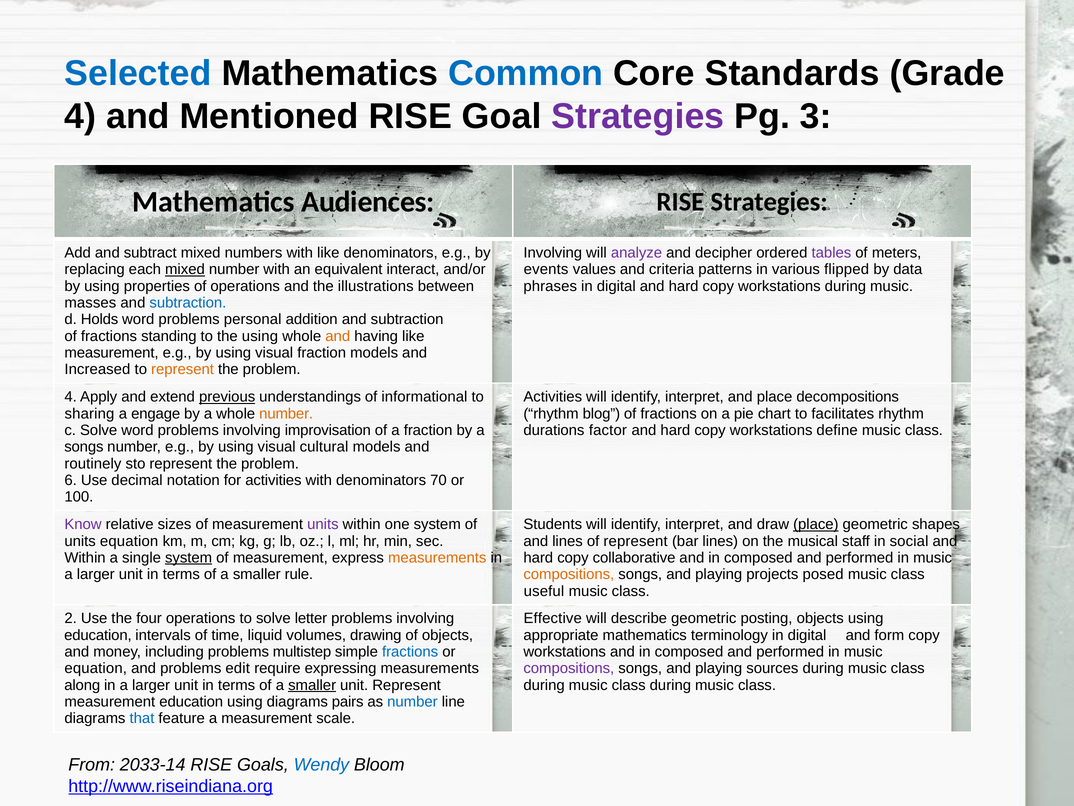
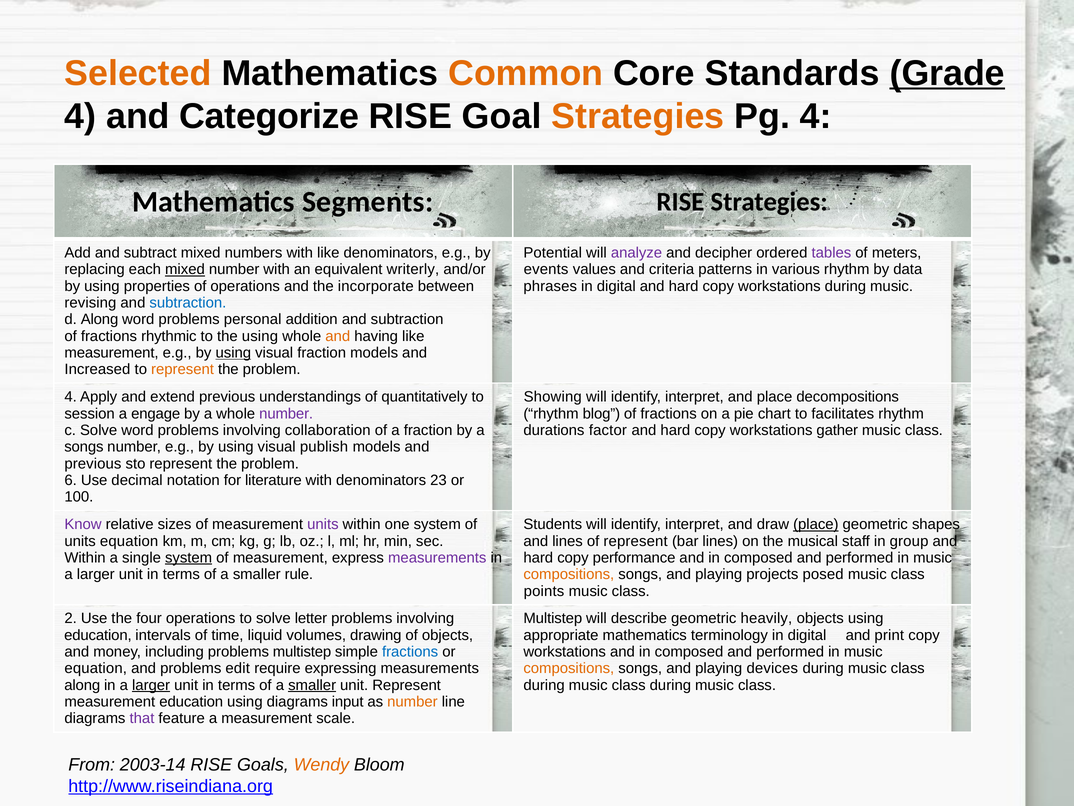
Selected colour: blue -> orange
Common colour: blue -> orange
Grade underline: none -> present
Mentioned: Mentioned -> Categorize
Strategies at (638, 116) colour: purple -> orange
Pg 3: 3 -> 4
Audiences: Audiences -> Segments
Involving at (553, 253): Involving -> Potential
interact: interact -> writerly
various flipped: flipped -> rhythm
illustrations: illustrations -> incorporate
masses: masses -> revising
d Holds: Holds -> Along
standing: standing -> rhythmic
using at (233, 353) underline: none -> present
previous at (227, 397) underline: present -> none
informational: informational -> quantitatively
Activities at (553, 397): Activities -> Showing
sharing: sharing -> session
number at (286, 413) colour: orange -> purple
improvisation: improvisation -> collaboration
define: define -> gather
cultural: cultural -> publish
routinely at (93, 463): routinely -> previous
for activities: activities -> literature
70: 70 -> 23
social: social -> group
measurements at (437, 557) colour: orange -> purple
collaborative: collaborative -> performance
useful: useful -> points
Effective at (553, 618): Effective -> Multistep
posting: posting -> heavily
form: form -> print
compositions at (569, 668) colour: purple -> orange
sources: sources -> devices
larger at (151, 685) underline: none -> present
pairs: pairs -> input
number at (412, 701) colour: blue -> orange
that colour: blue -> purple
2033-14: 2033-14 -> 2003-14
Wendy colour: blue -> orange
